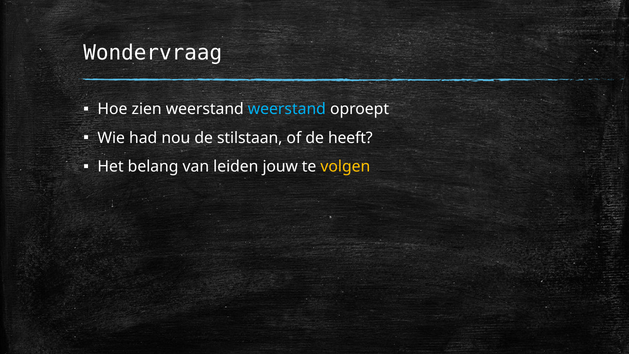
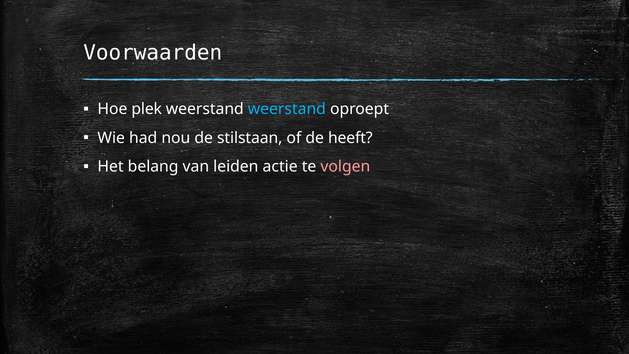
Wondervraag: Wondervraag -> Voorwaarden
zien: zien -> plek
jouw: jouw -> actie
volgen colour: yellow -> pink
